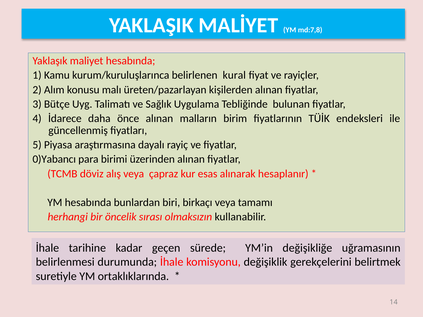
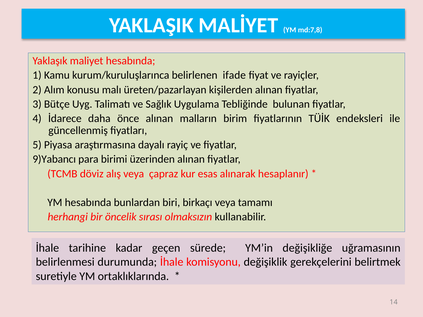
kural: kural -> ifade
0)Yabancı: 0)Yabancı -> 9)Yabancı
